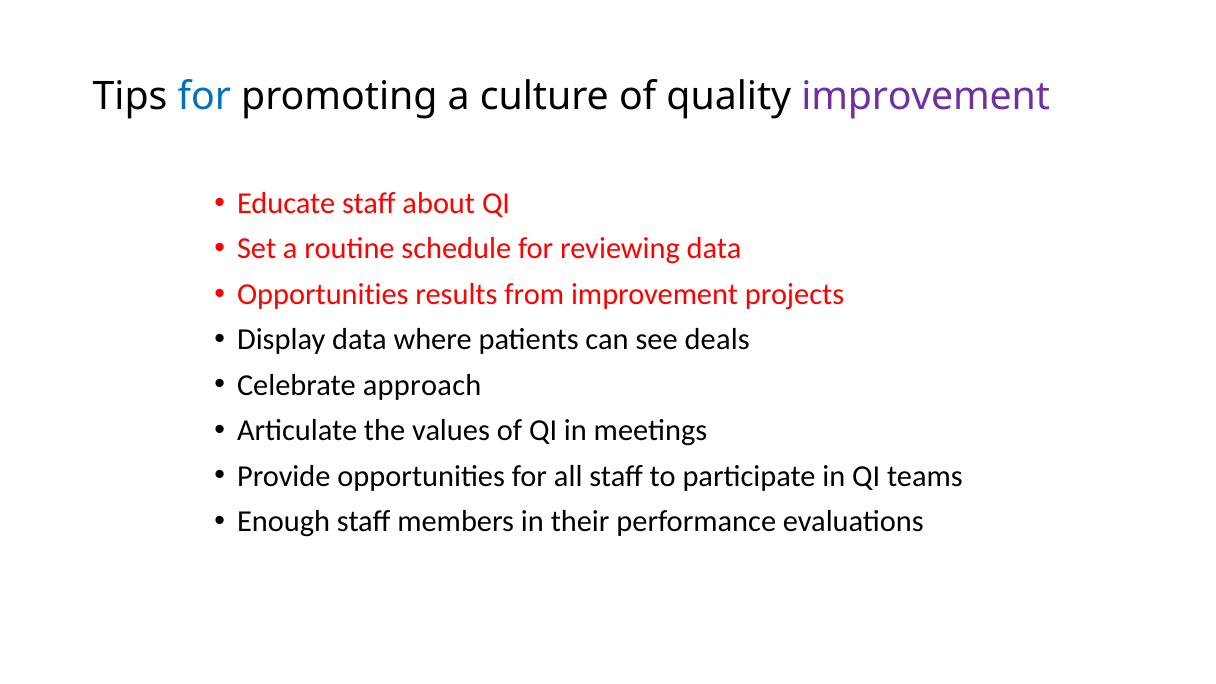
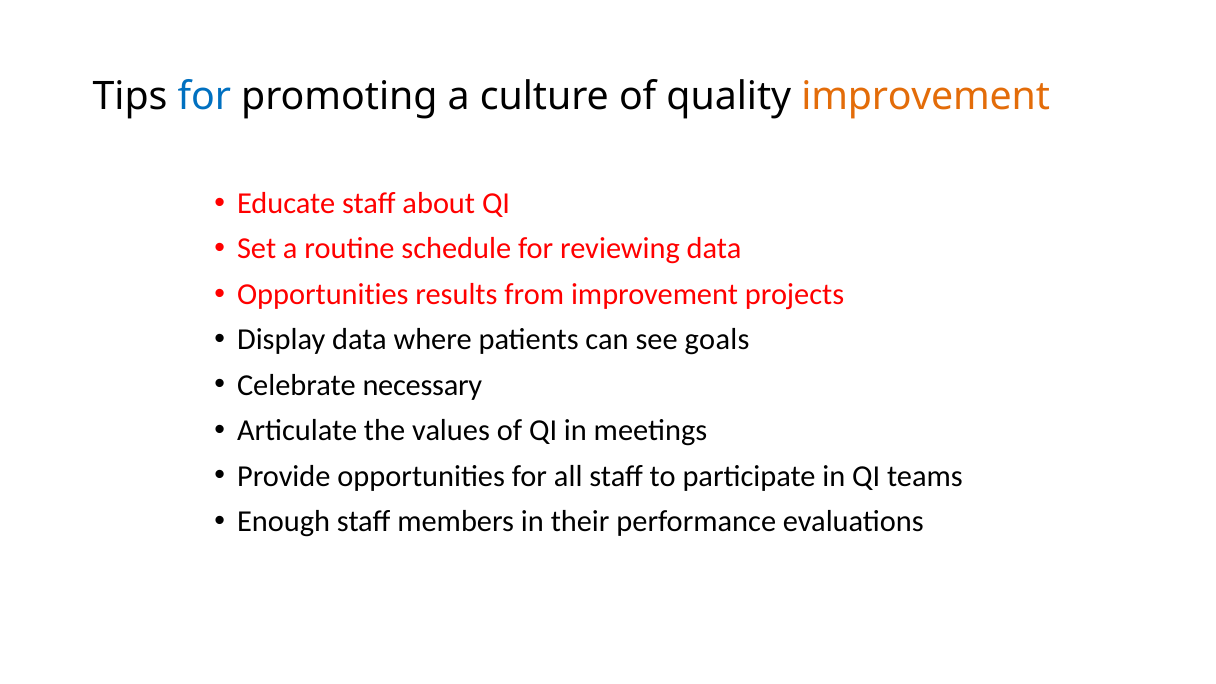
improvement at (926, 97) colour: purple -> orange
deals: deals -> goals
approach: approach -> necessary
